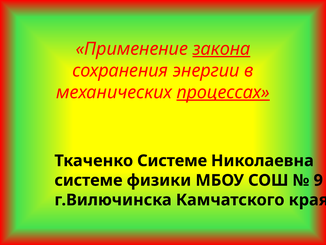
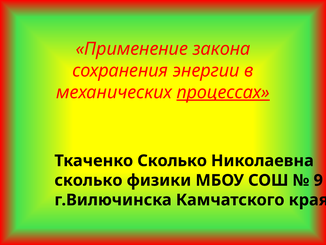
закона underline: present -> none
Ткаченко Системе: Системе -> Сколько
системе at (88, 180): системе -> сколько
